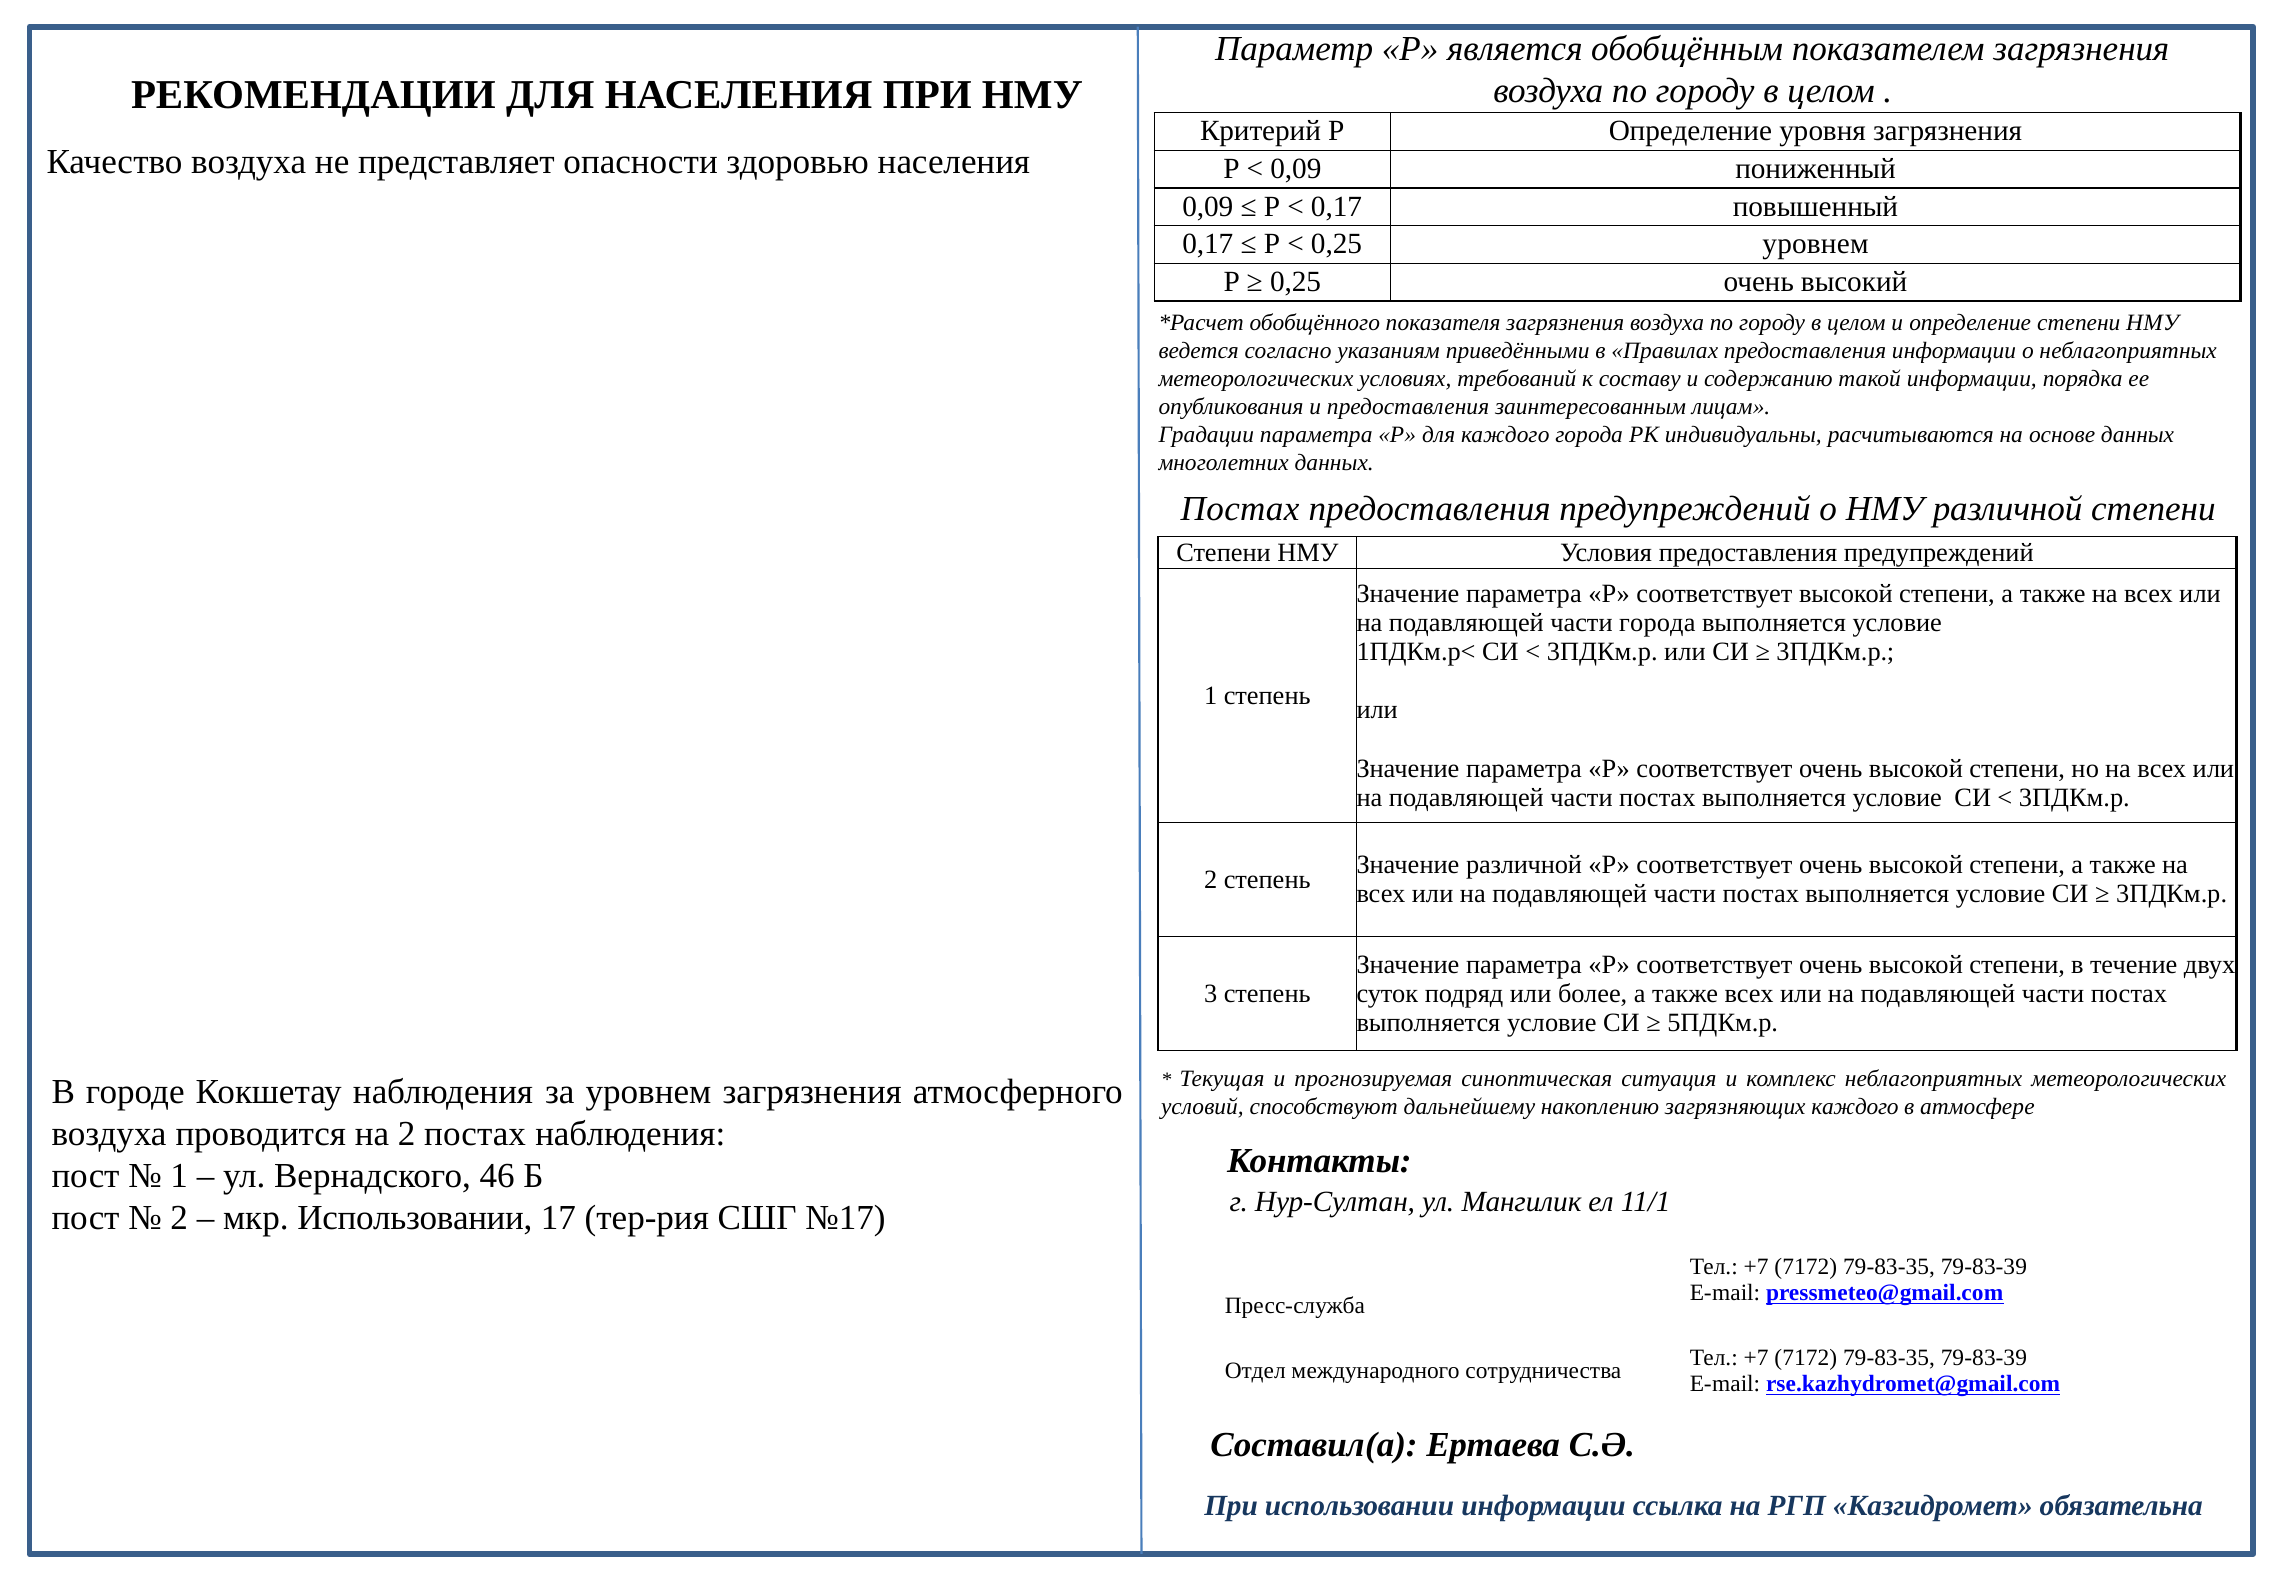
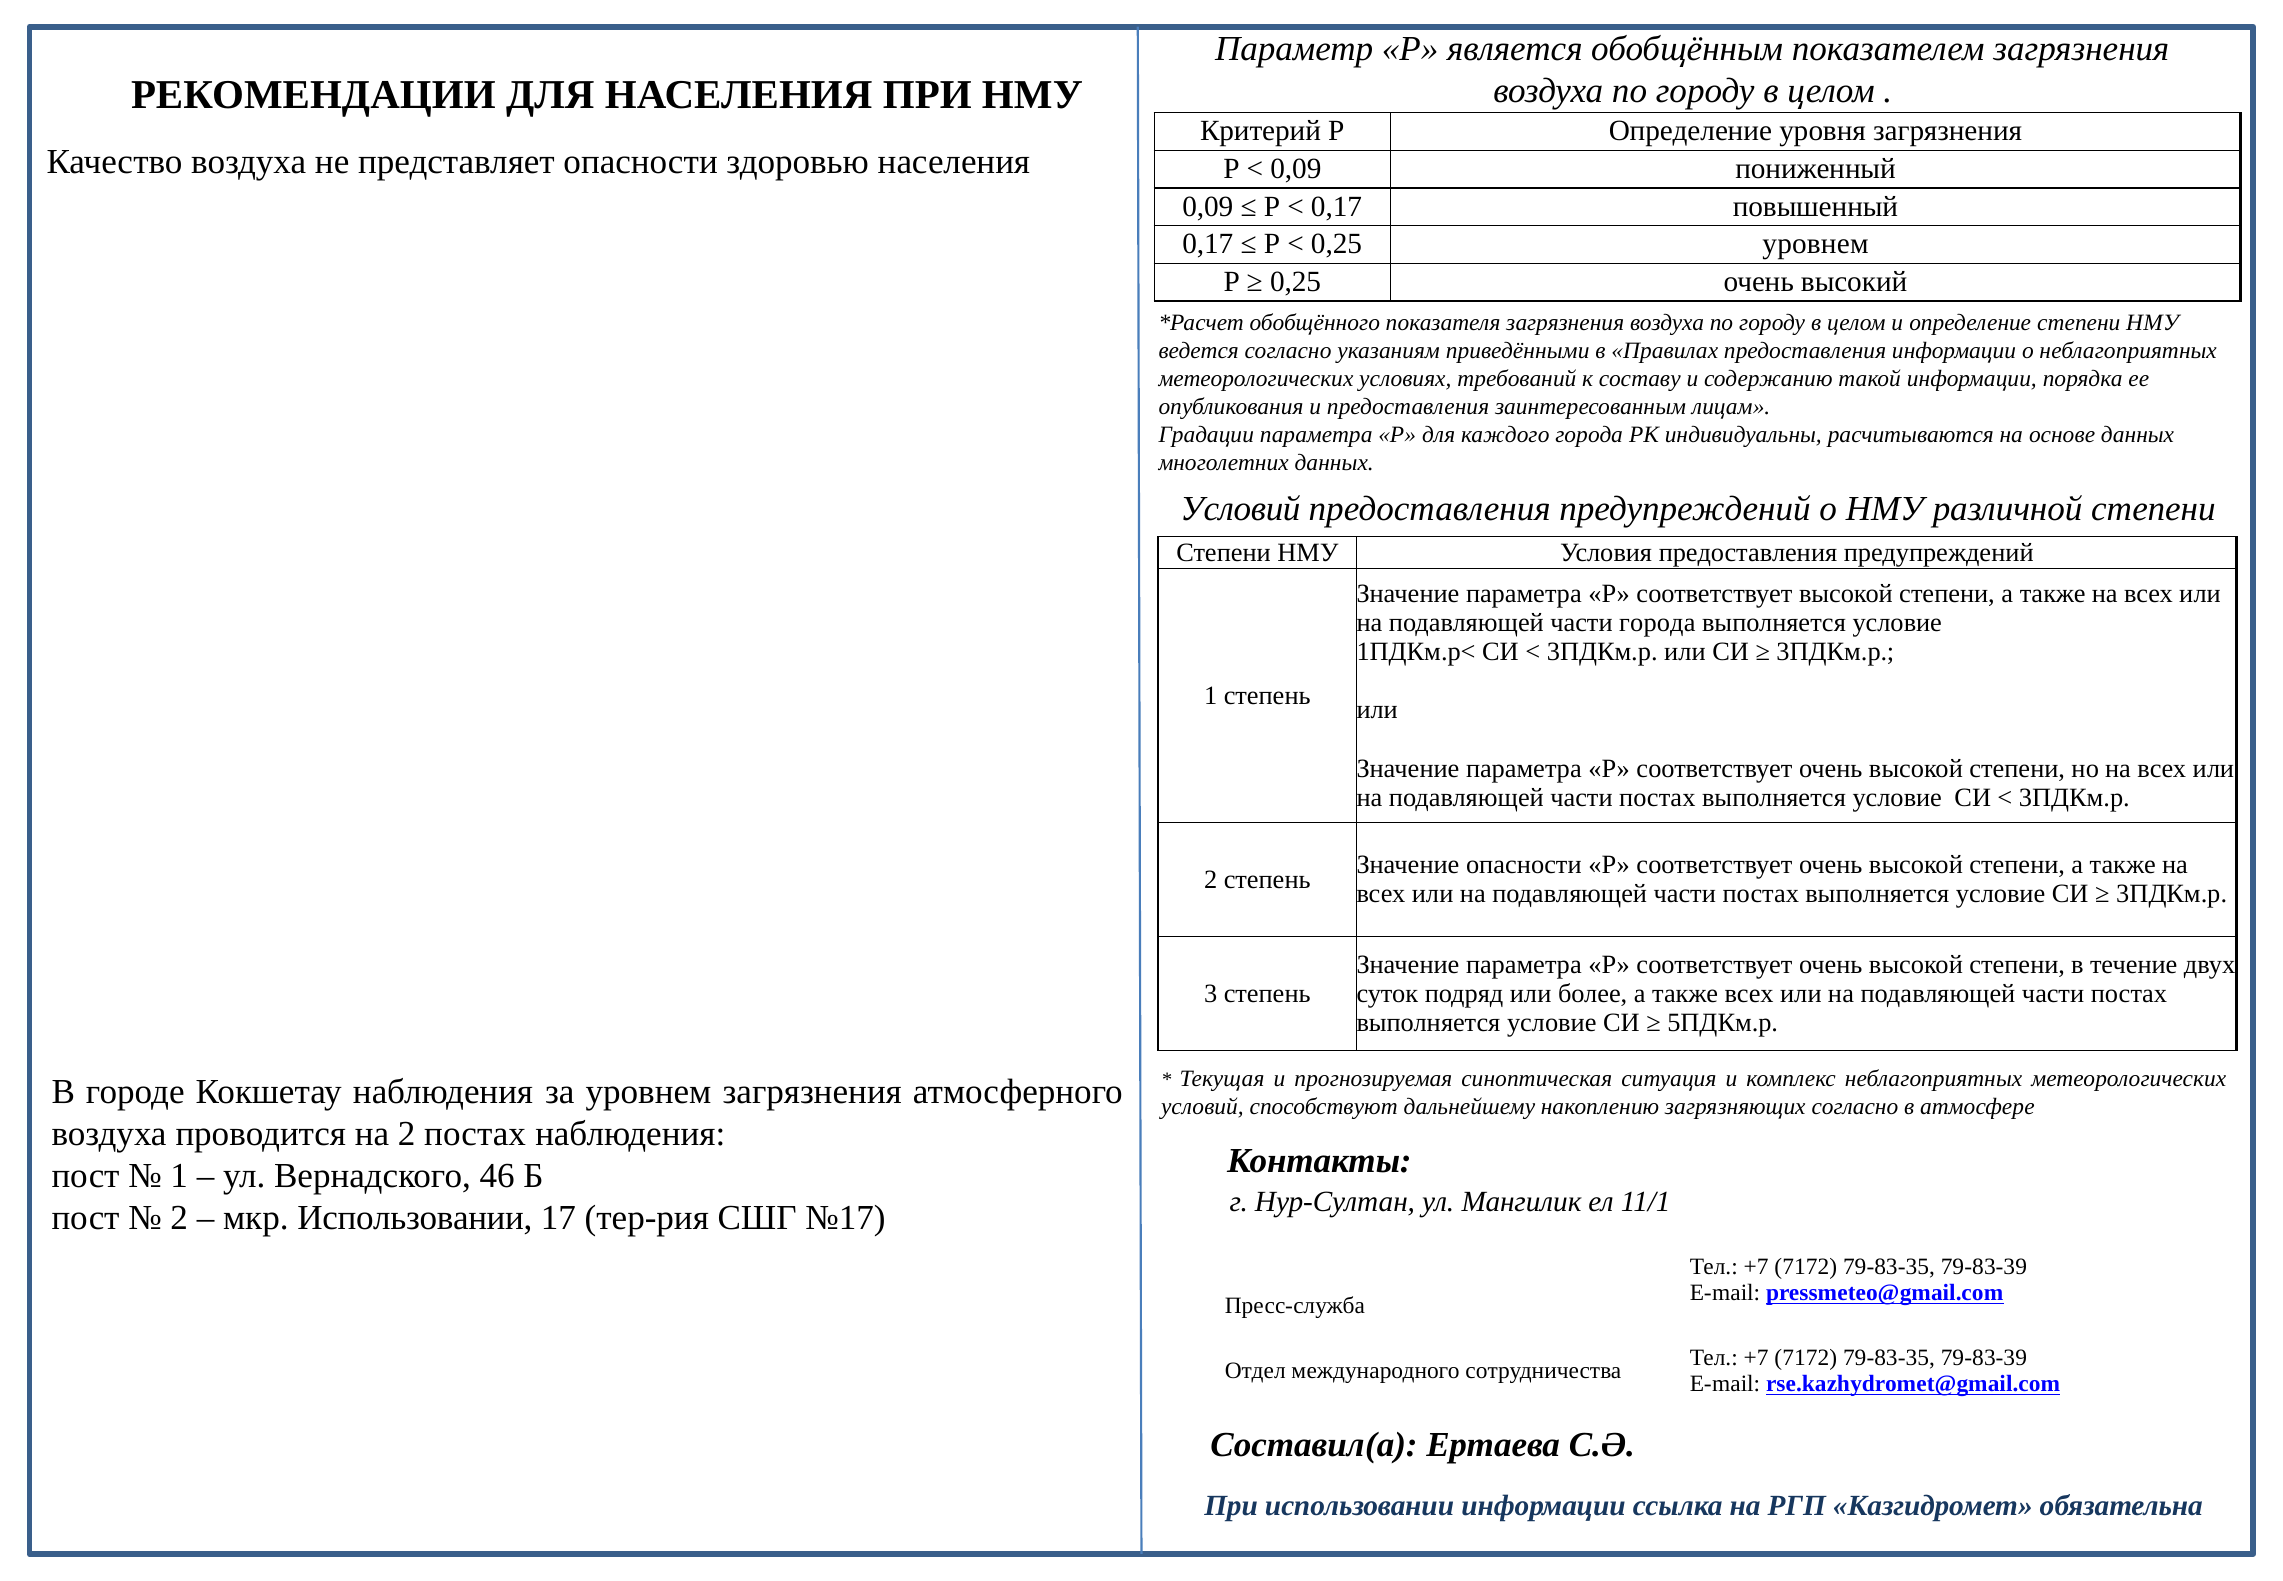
Постах at (1240, 509): Постах -> Условий
Значение различной: различной -> опасности
загрязняющих каждого: каждого -> согласно
